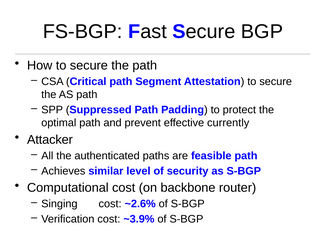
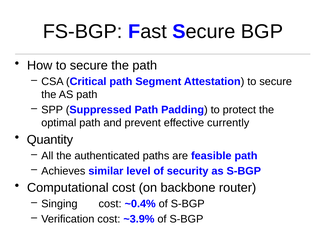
Attacker: Attacker -> Quantity
~2.6%: ~2.6% -> ~0.4%
